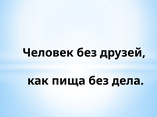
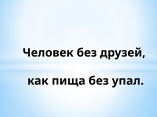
дела: дела -> упал
